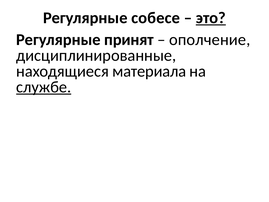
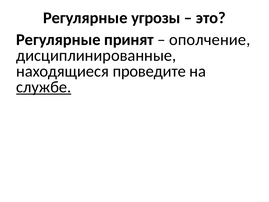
собесе: собесе -> угрозы
это underline: present -> none
материала: материала -> проведите
